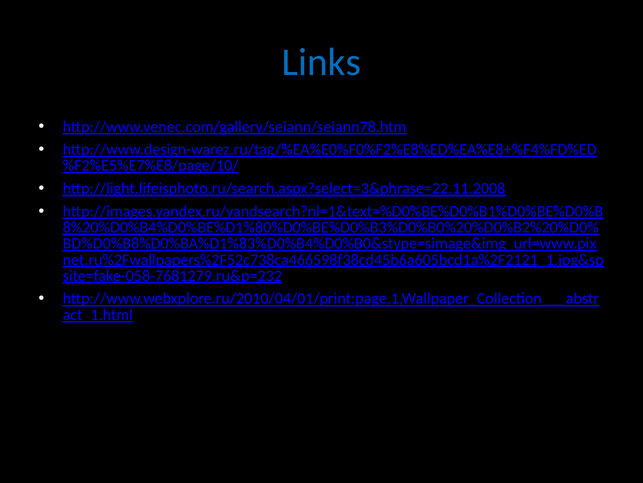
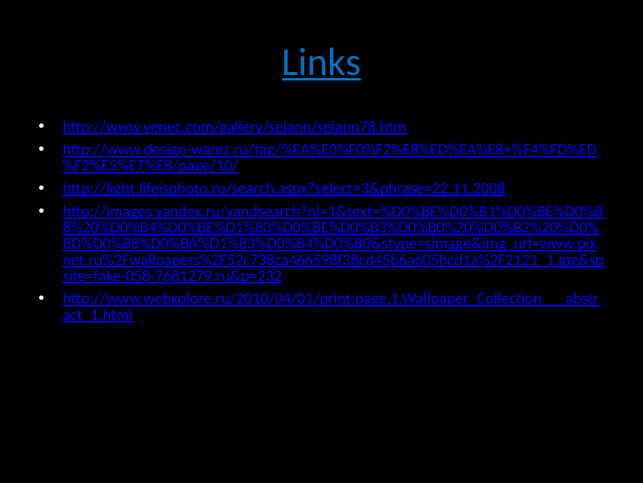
Links underline: none -> present
